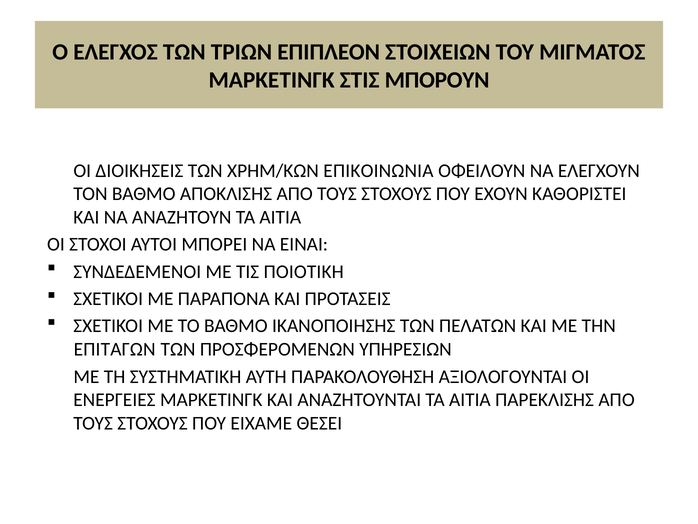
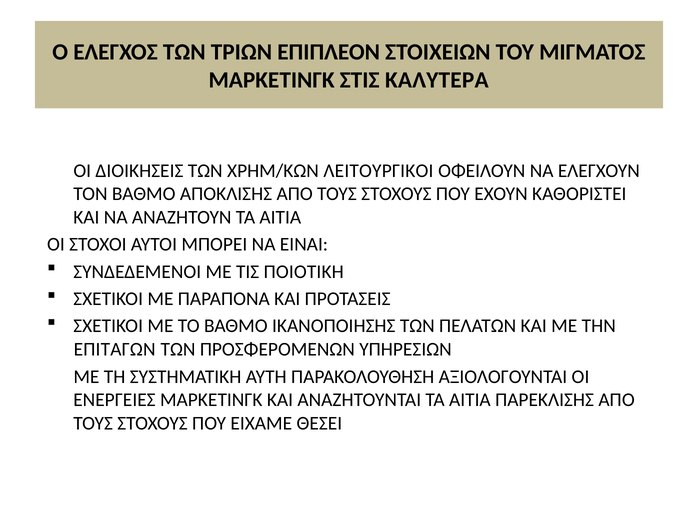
ΜΠΟΡΟΥΝ: ΜΠΟΡΟΥΝ -> ΚΑΛΥΤΕΡΑ
ΕΠΙΚΟΙΝΩΝΙΑ: ΕΠΙΚΟΙΝΩΝΙΑ -> ΛΕΙΤΟΥΡΓΙΚΟΙ
